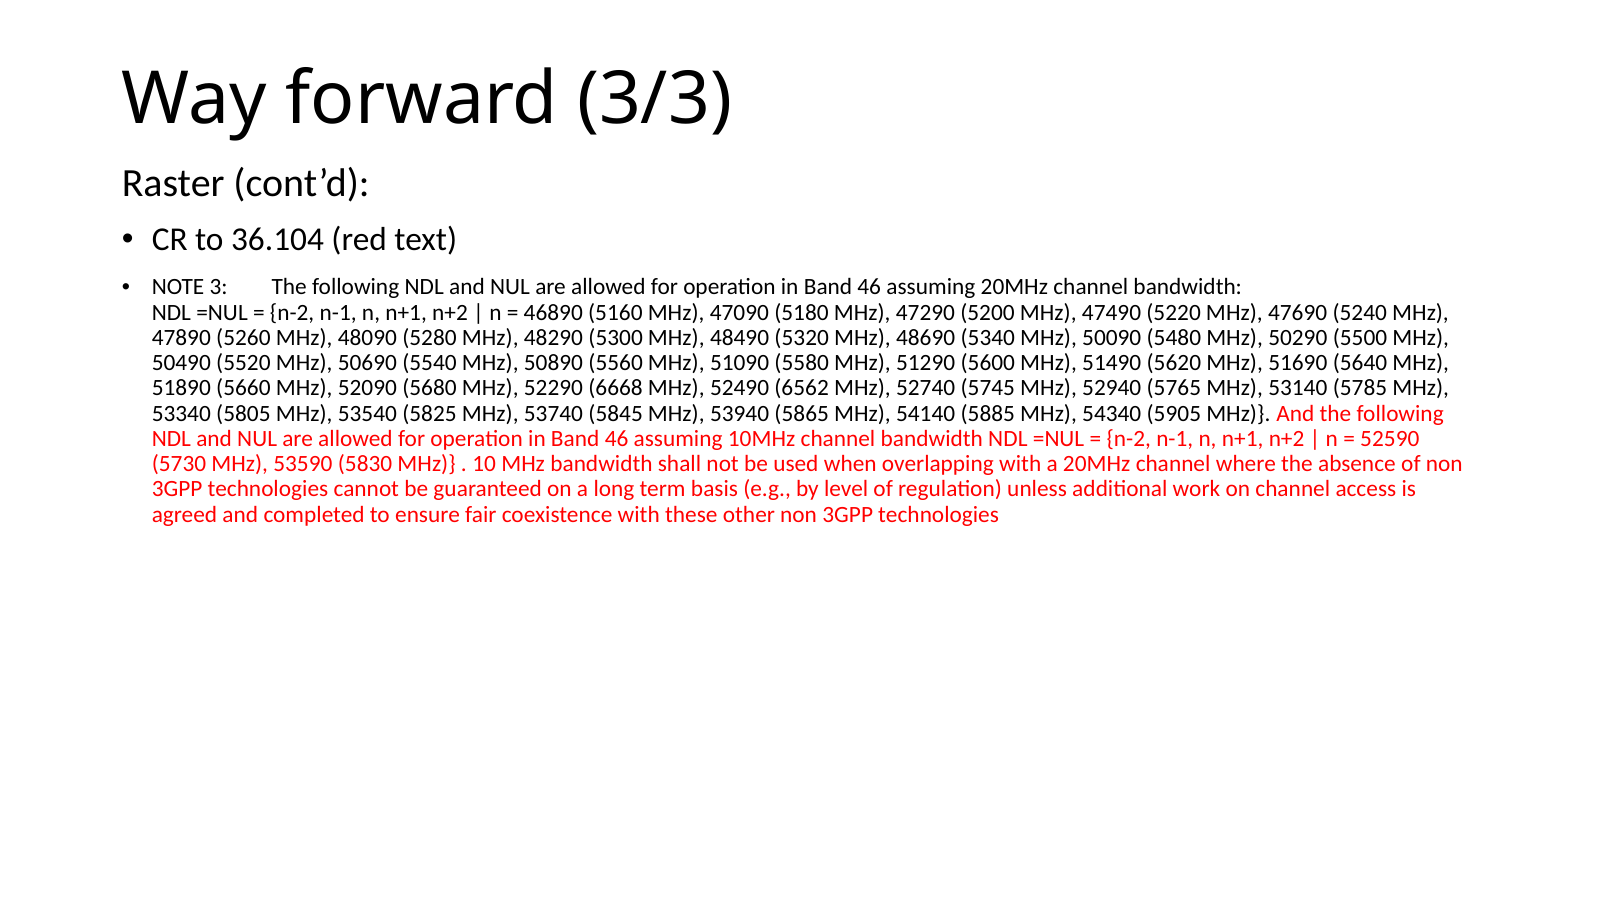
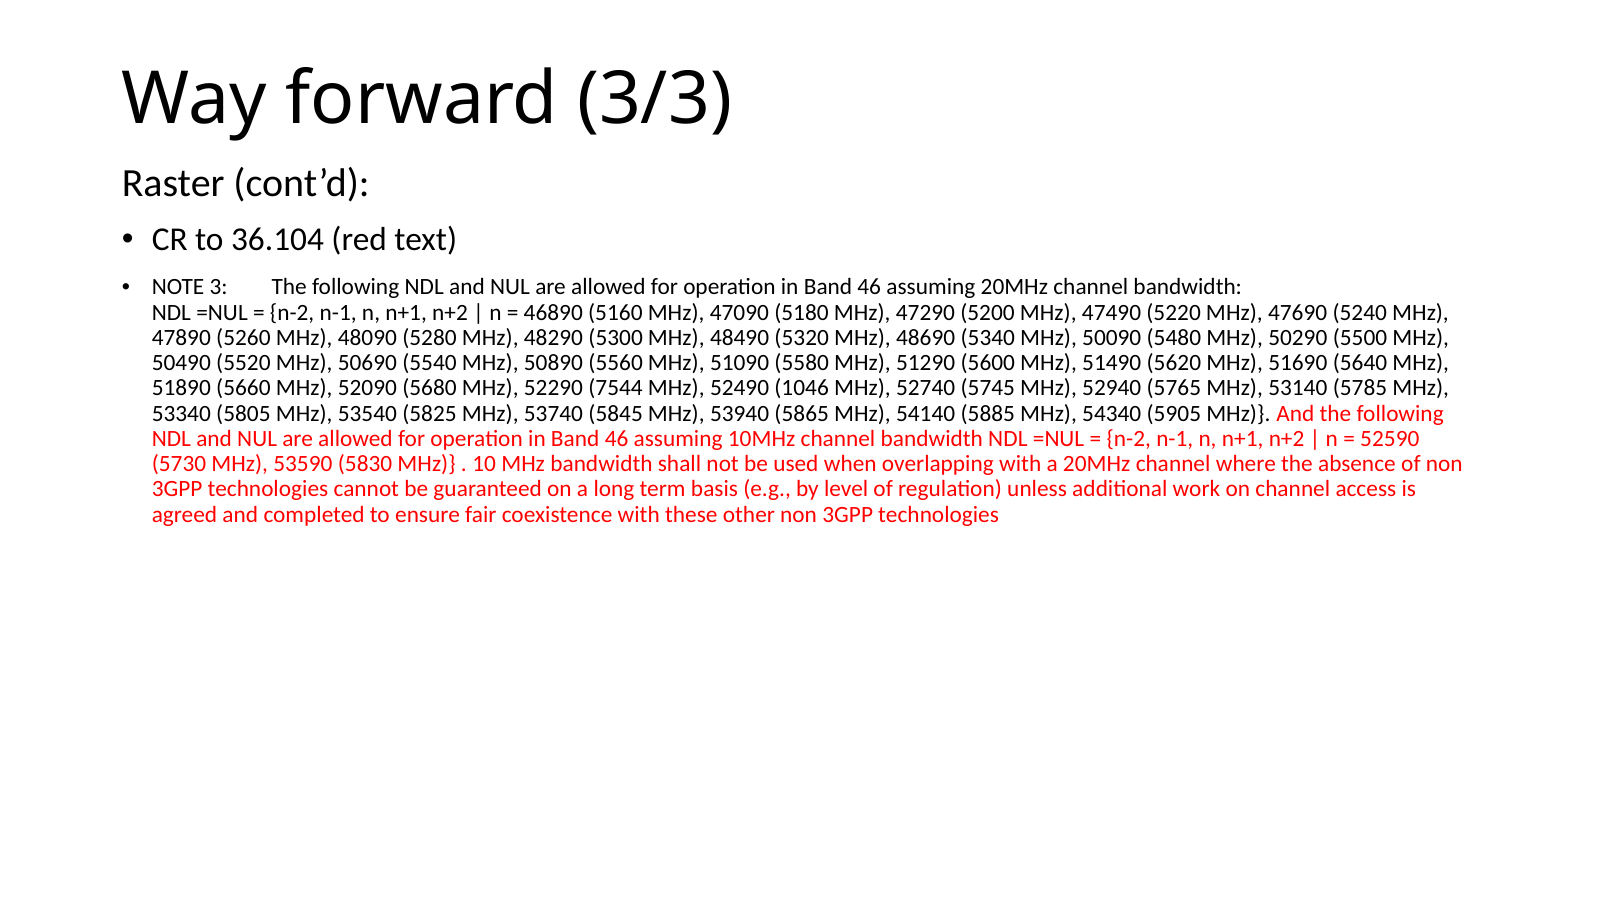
6668: 6668 -> 7544
6562: 6562 -> 1046
